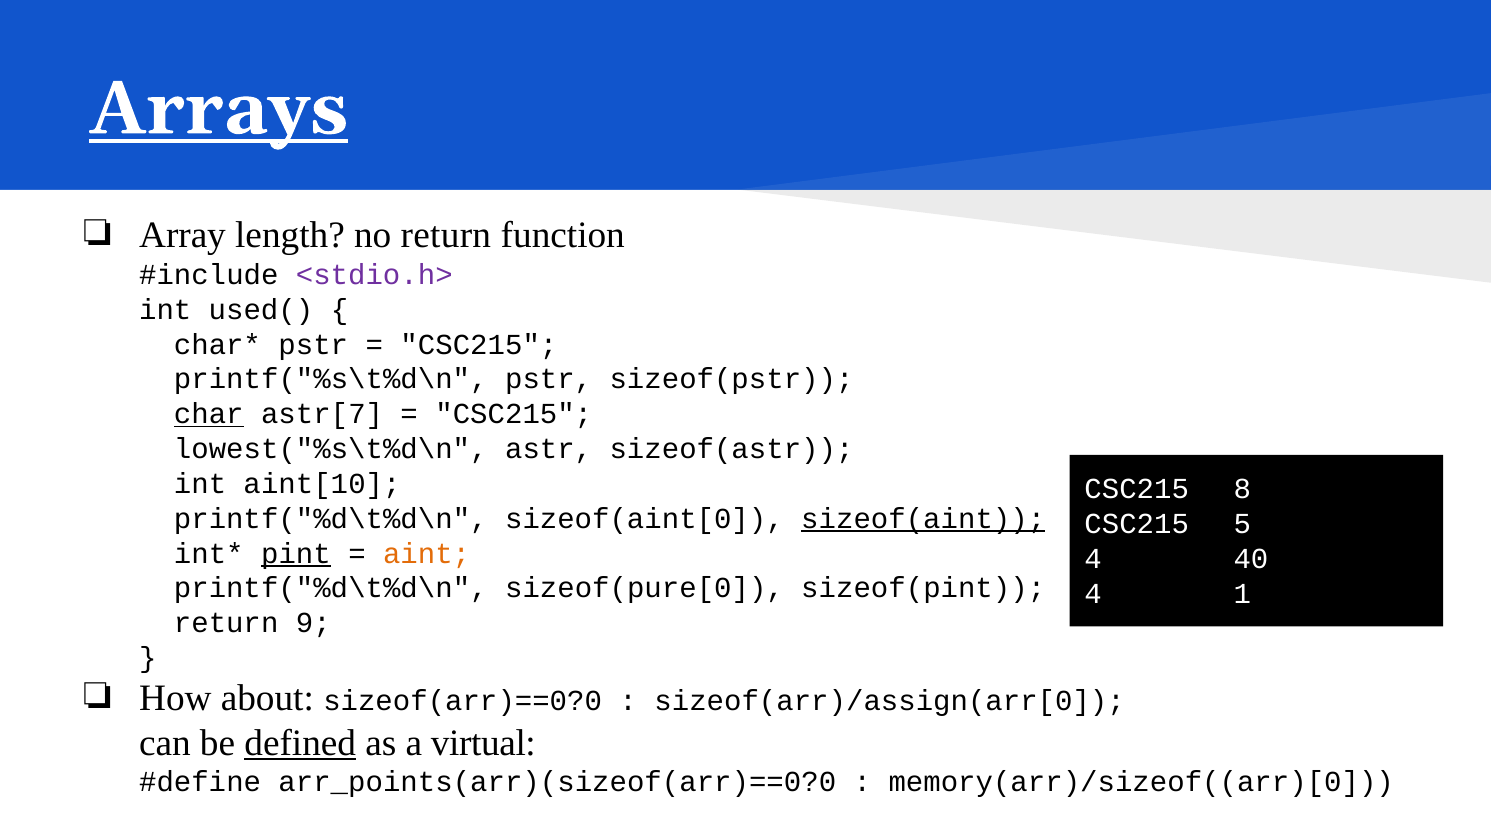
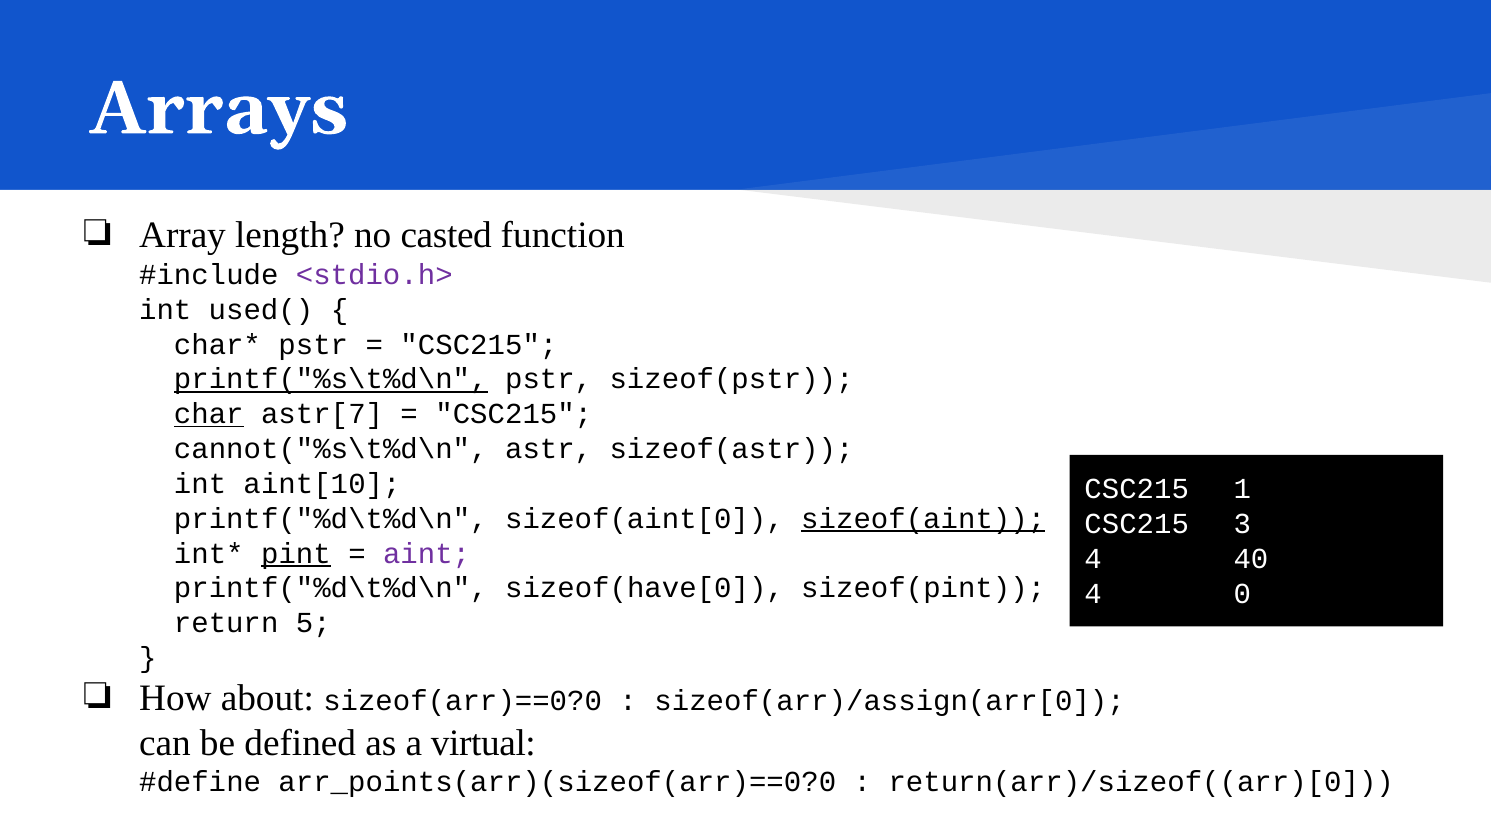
Arrays underline: present -> none
no return: return -> casted
printf("%s\t%d\n underline: none -> present
lowest("%s\t%d\n: lowest("%s\t%d\n -> cannot("%s\t%d\n
8: 8 -> 1
5: 5 -> 3
aint colour: orange -> purple
sizeof(pure[0: sizeof(pure[0 -> sizeof(have[0
1: 1 -> 0
9: 9 -> 5
defined underline: present -> none
memory(arr)/sizeof((arr)[0: memory(arr)/sizeof((arr)[0 -> return(arr)/sizeof((arr)[0
